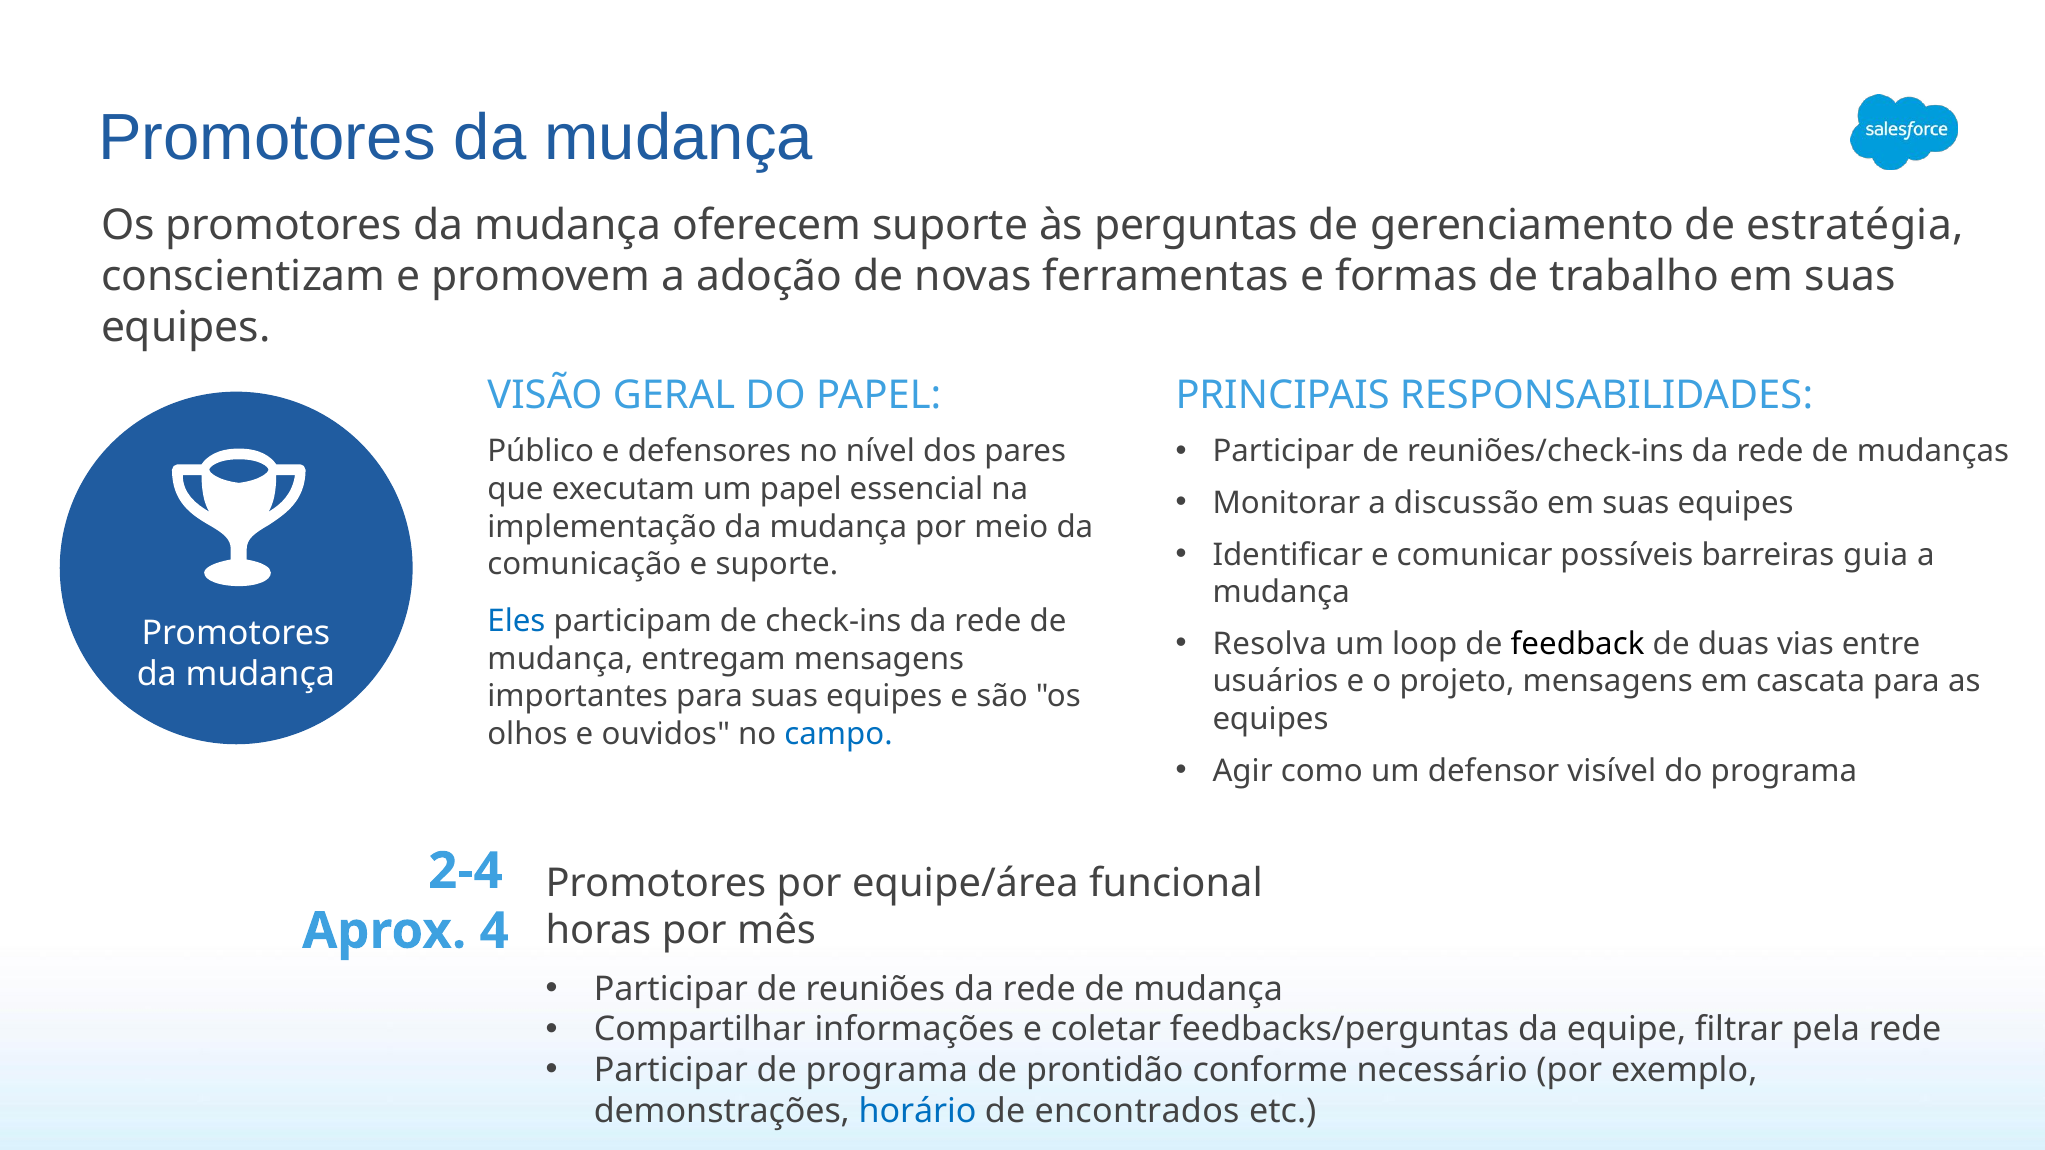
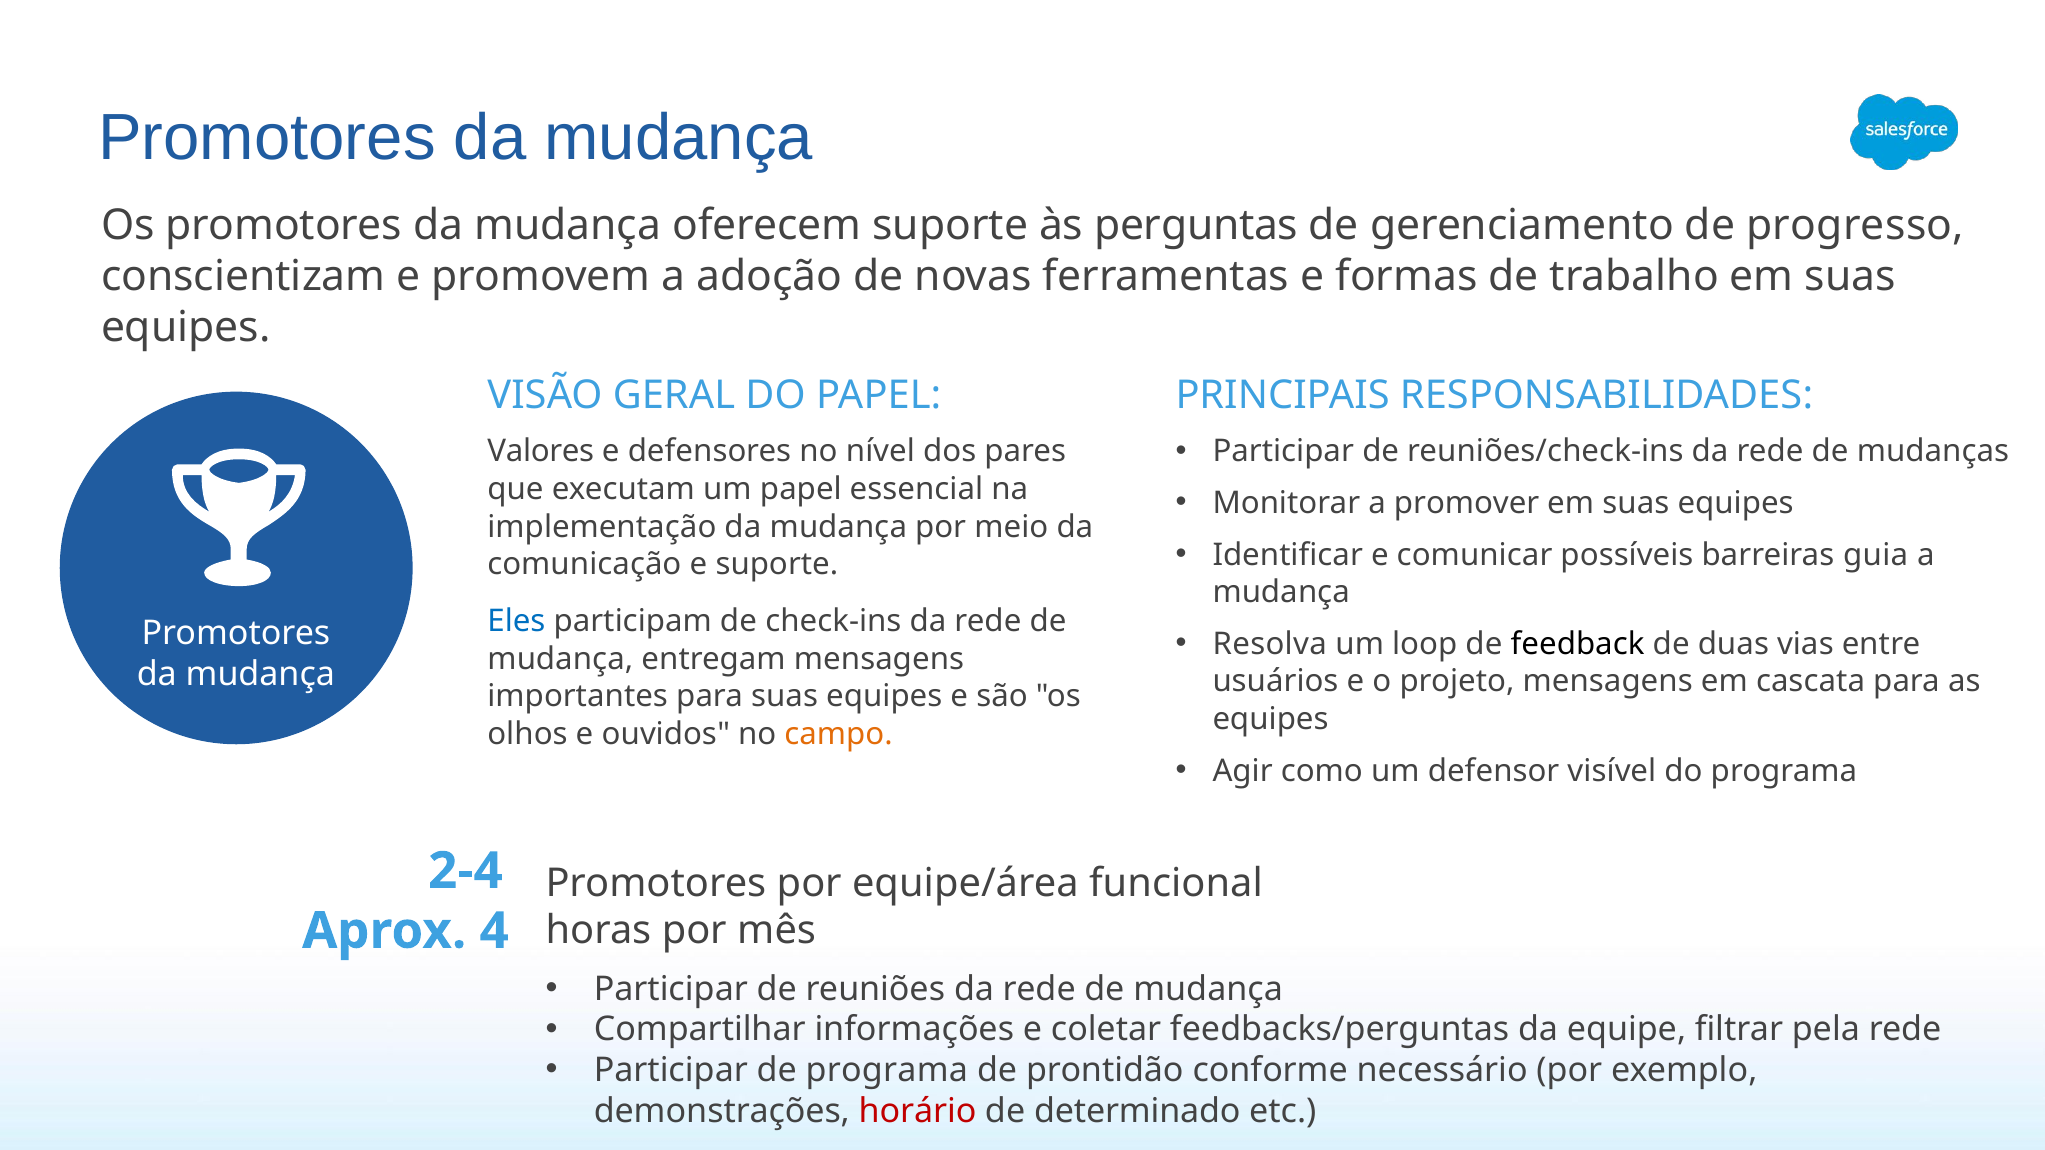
estratégia: estratégia -> progresso
Público: Público -> Valores
discussão: discussão -> promover
campo colour: blue -> orange
horário colour: blue -> red
encontrados: encontrados -> determinado
